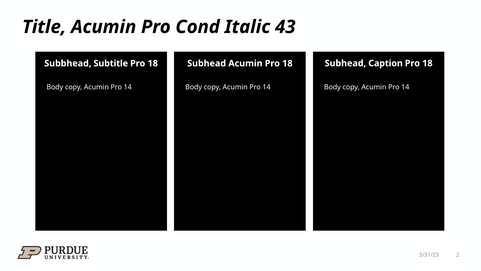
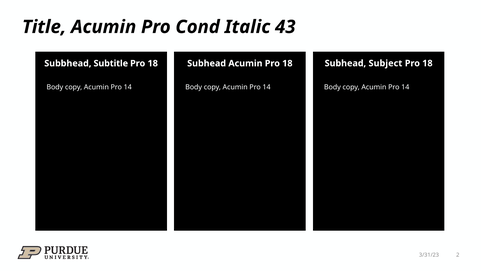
Caption: Caption -> Subject
